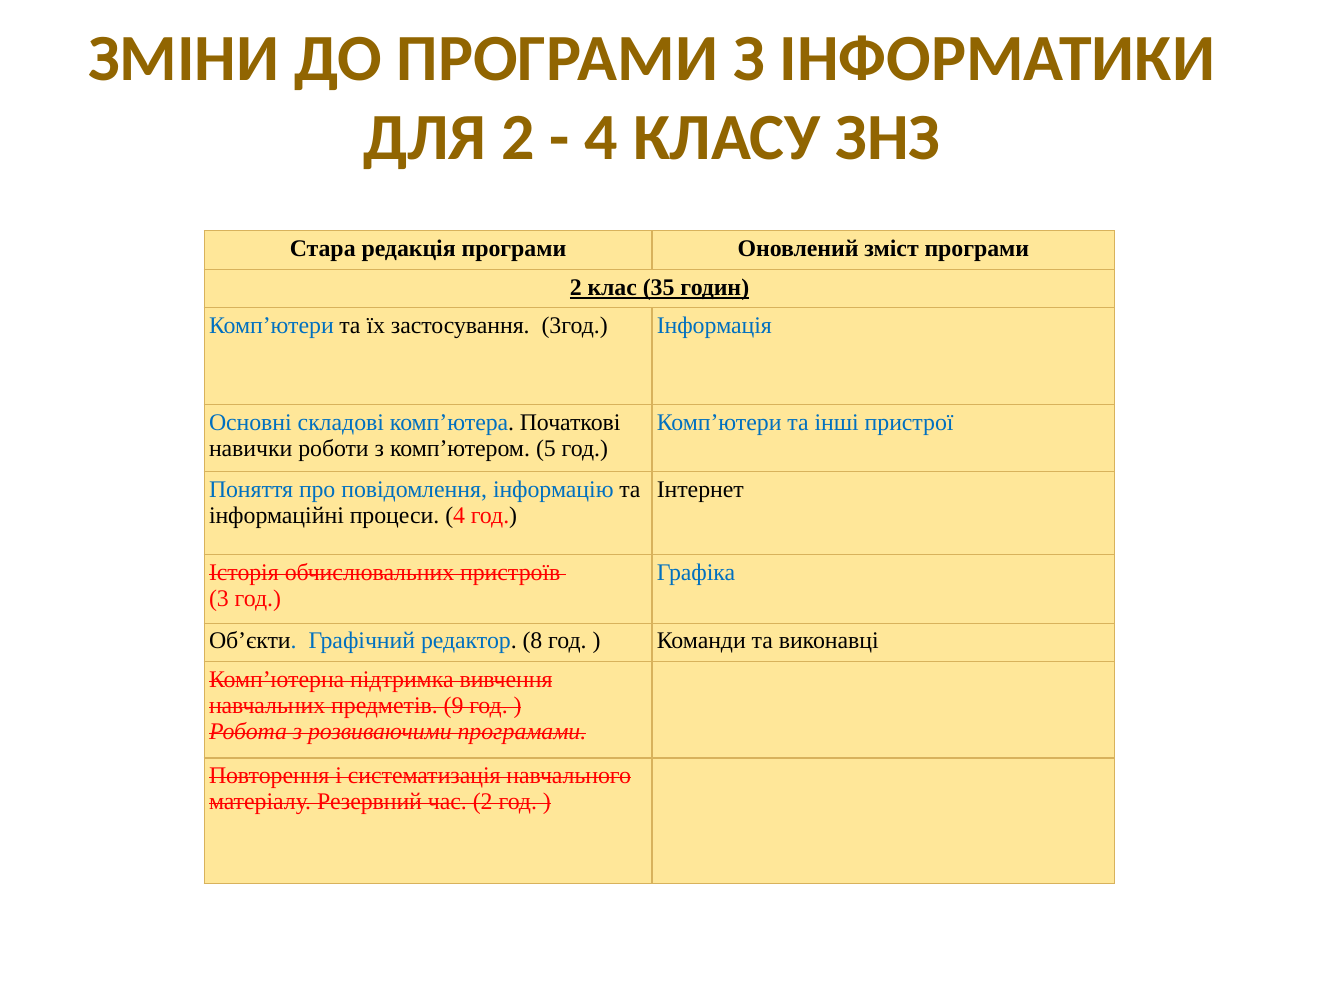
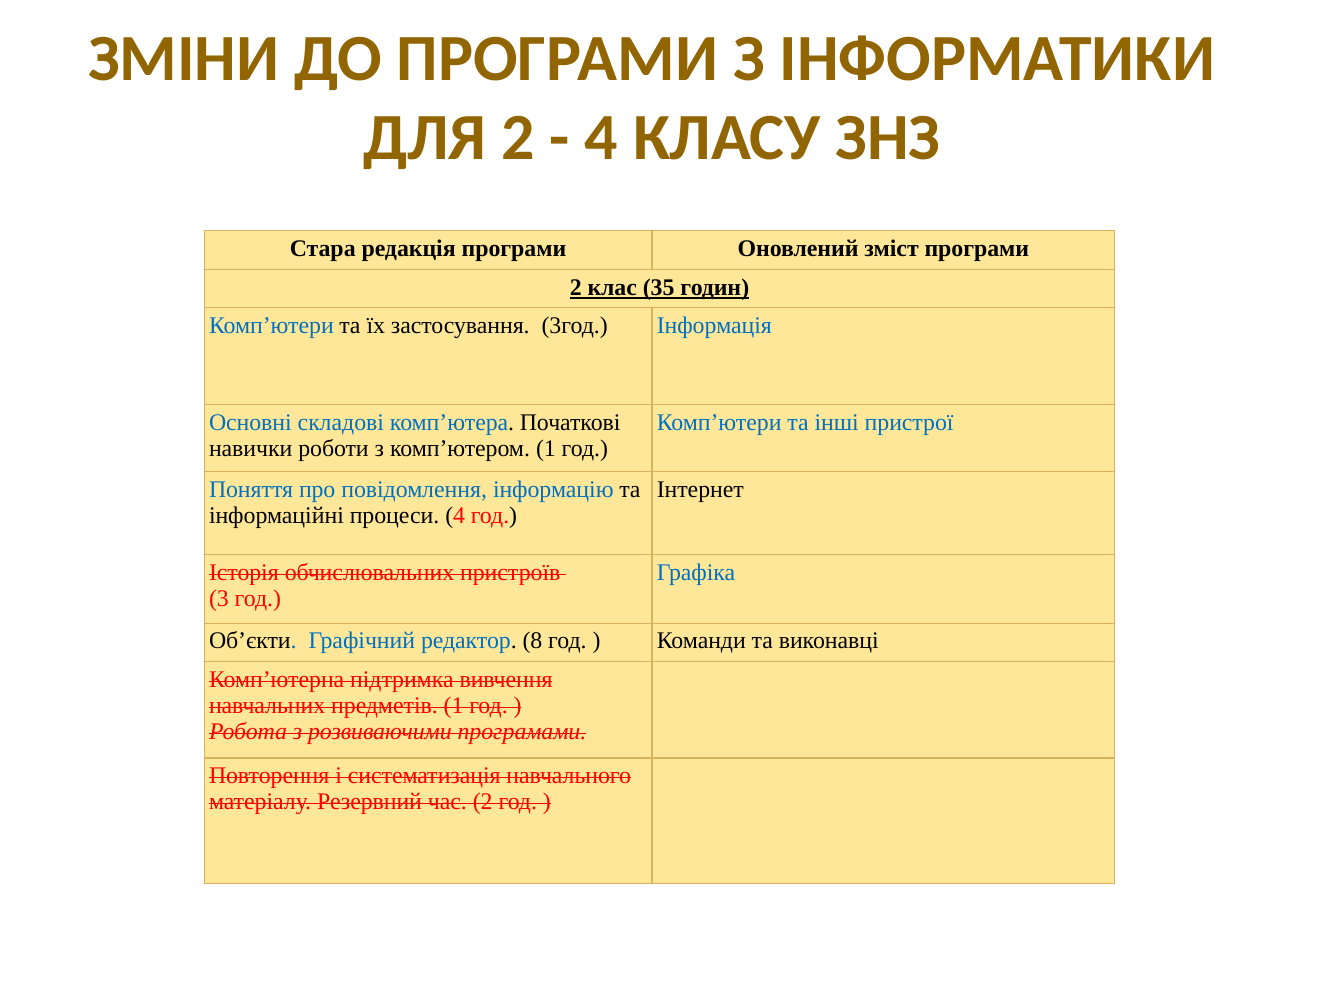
комп’ютером 5: 5 -> 1
предметів 9: 9 -> 1
